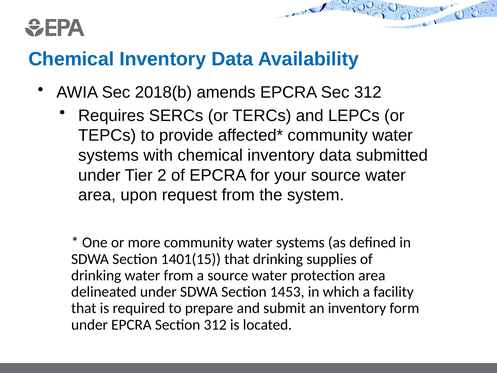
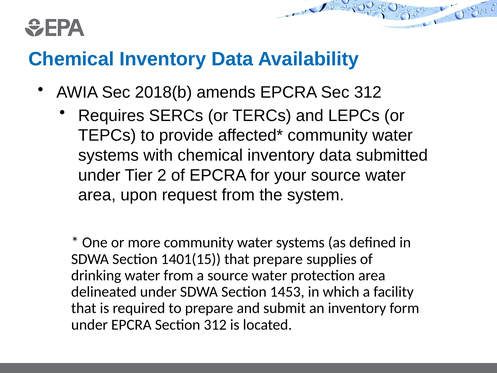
that drinking: drinking -> prepare
